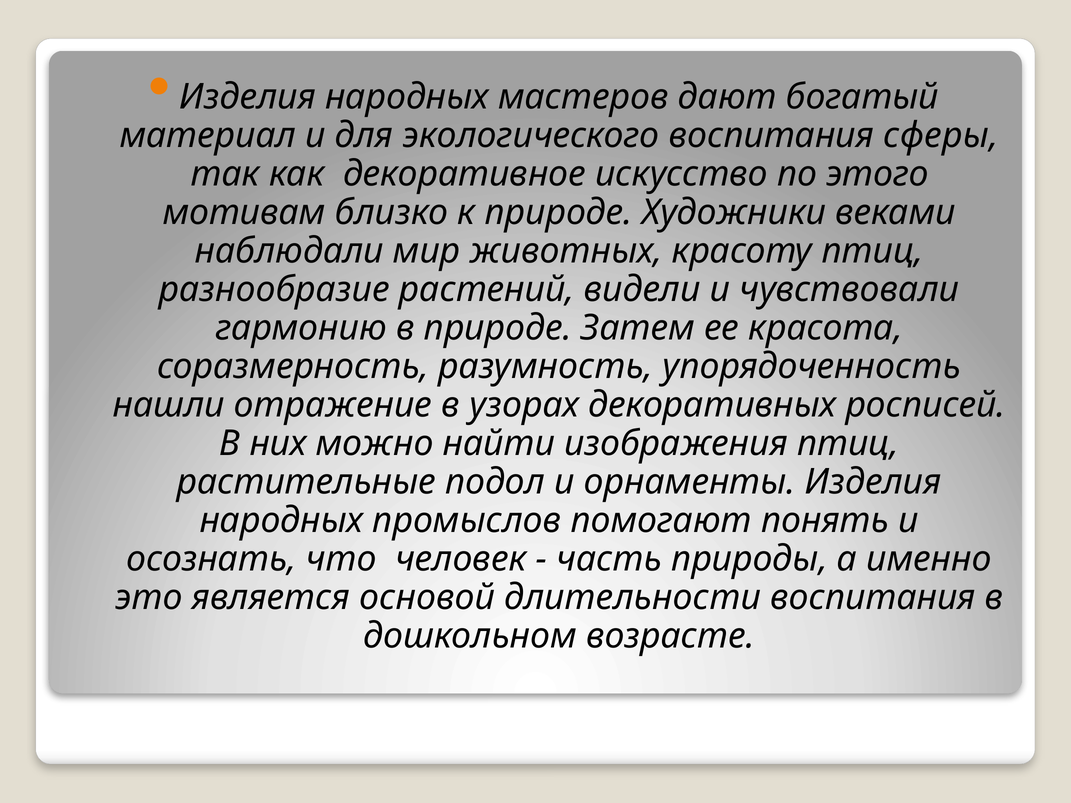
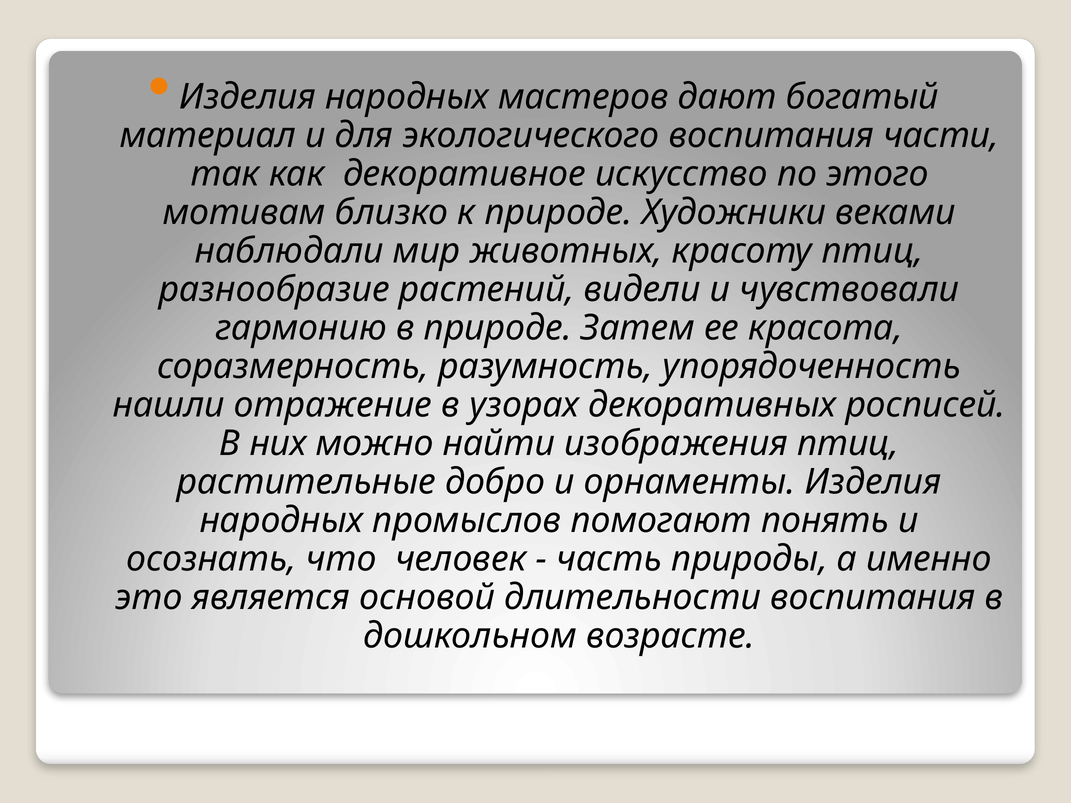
сферы: сферы -> части
подол: подол -> добро
